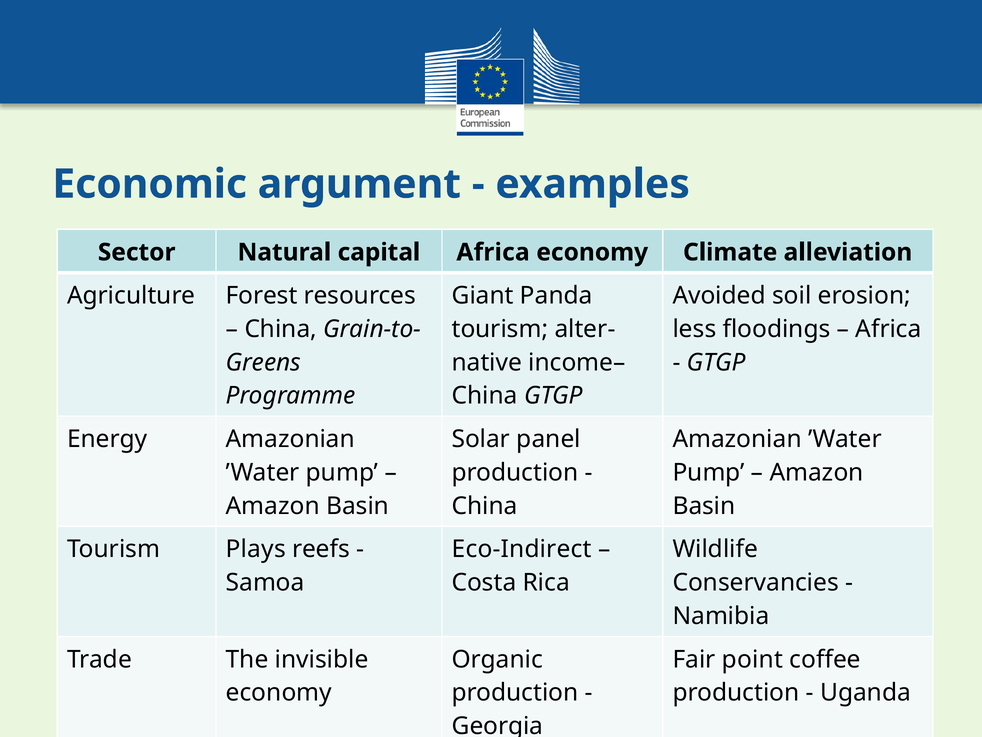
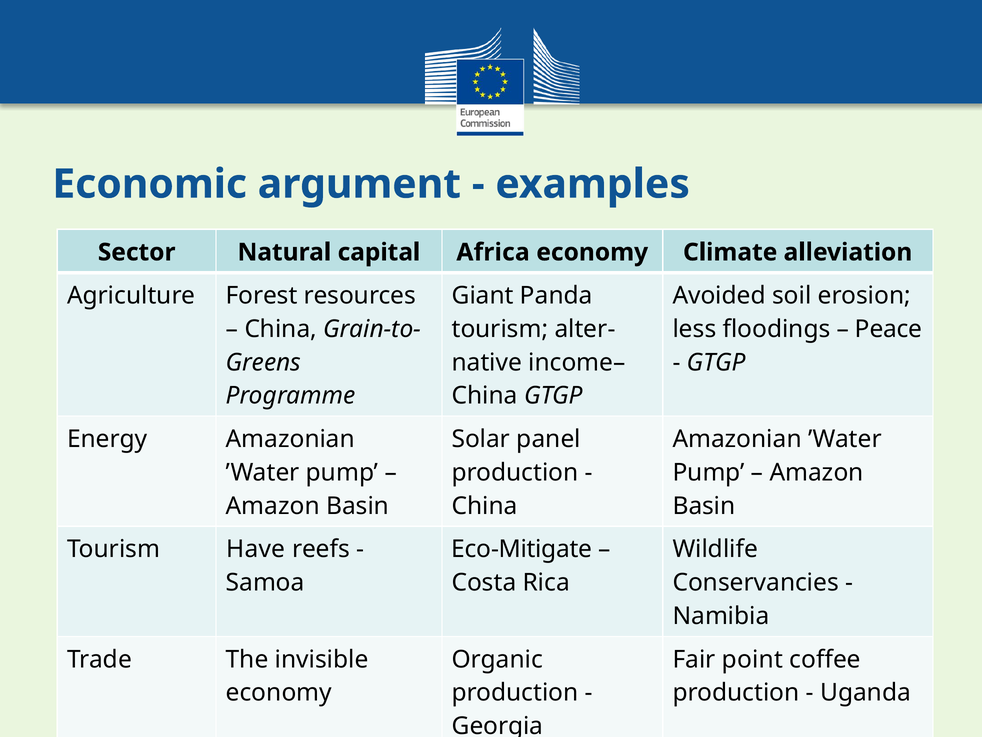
Africa at (888, 329): Africa -> Peace
Plays: Plays -> Have
Eco-Indirect: Eco-Indirect -> Eco-Mitigate
